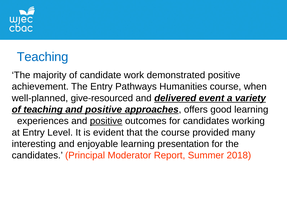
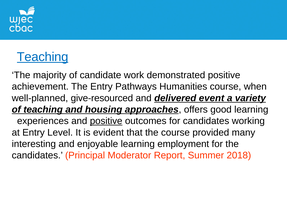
Teaching at (43, 57) underline: none -> present
teaching and positive: positive -> housing
presentation: presentation -> employment
